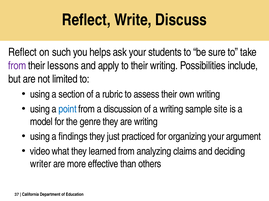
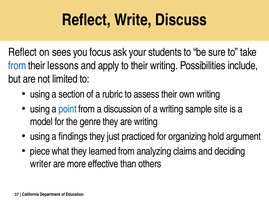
such: such -> sees
helps: helps -> focus
from at (17, 66) colour: purple -> blue
organizing your: your -> hold
video: video -> piece
